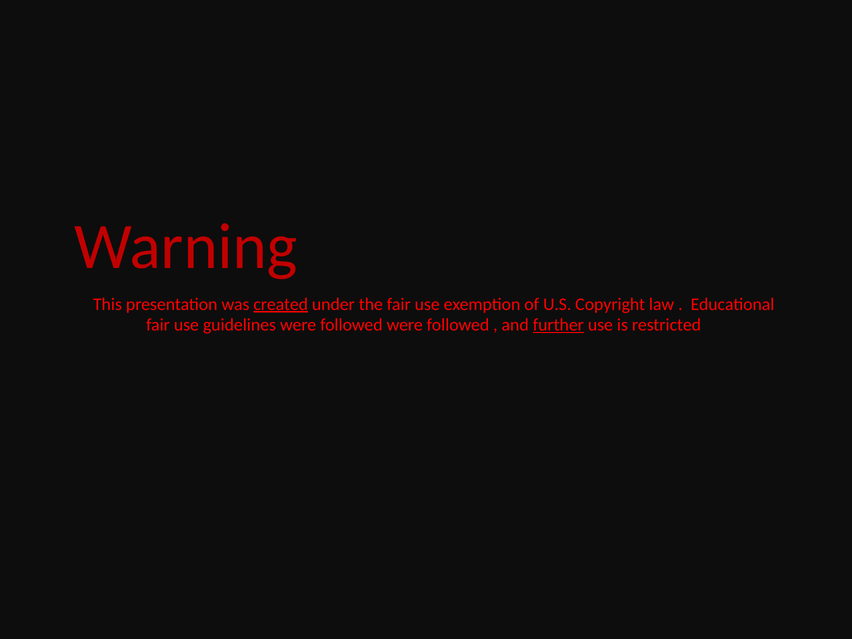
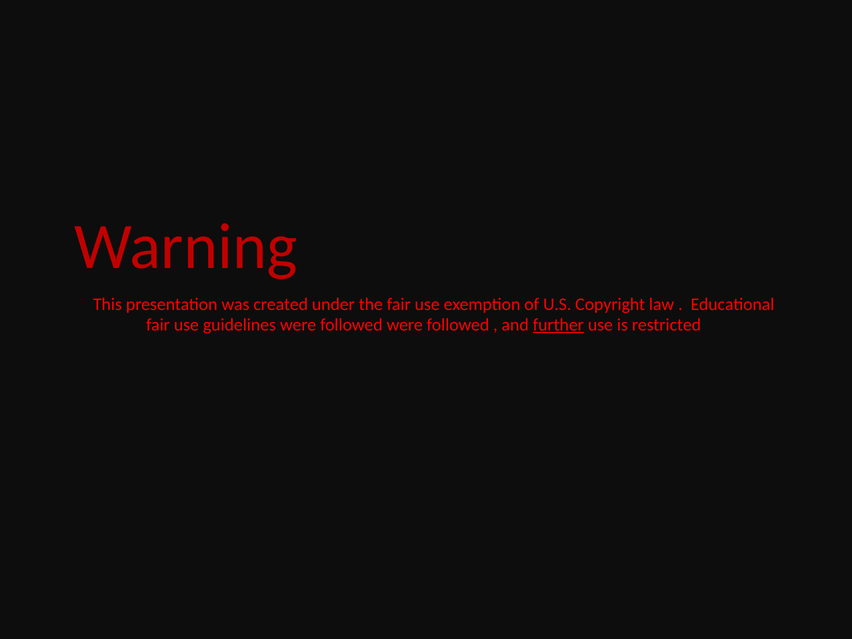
created underline: present -> none
